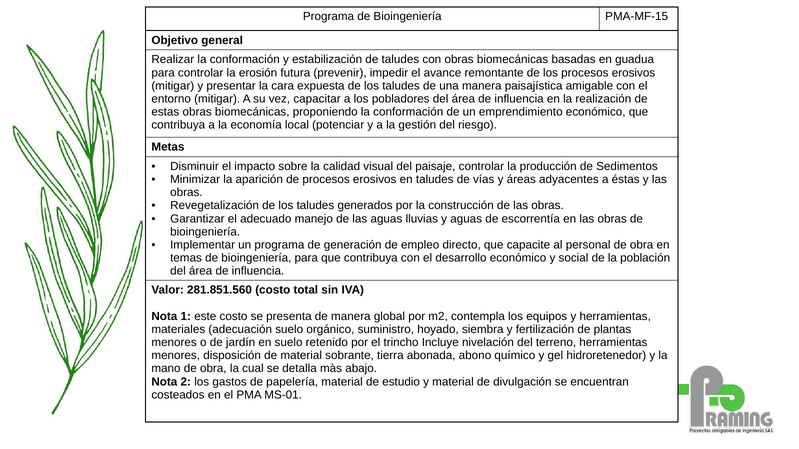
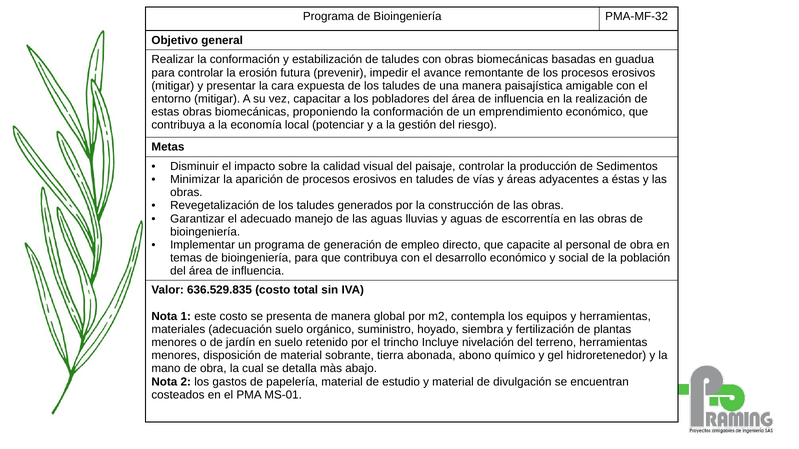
PMA-MF-15: PMA-MF-15 -> PMA-MF-32
281.851.560: 281.851.560 -> 636.529.835
